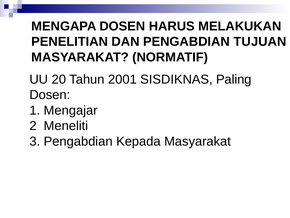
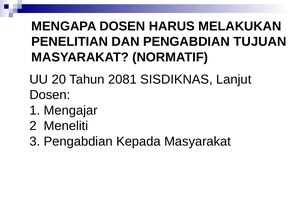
2001: 2001 -> 2081
Paling: Paling -> Lanjut
